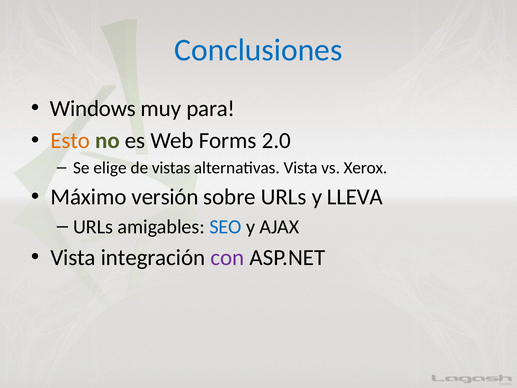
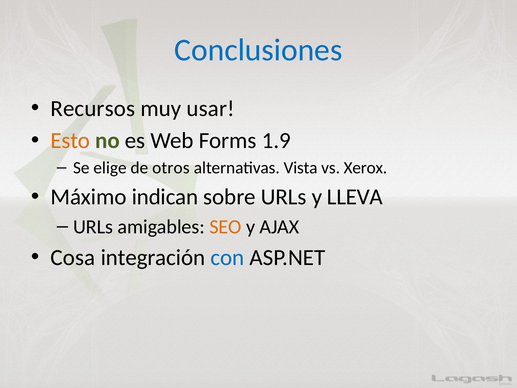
Windows: Windows -> Recursos
para: para -> usar
2.0: 2.0 -> 1.9
vistas: vistas -> otros
versión: versión -> indican
SEO colour: blue -> orange
Vista at (73, 257): Vista -> Cosa
con colour: purple -> blue
